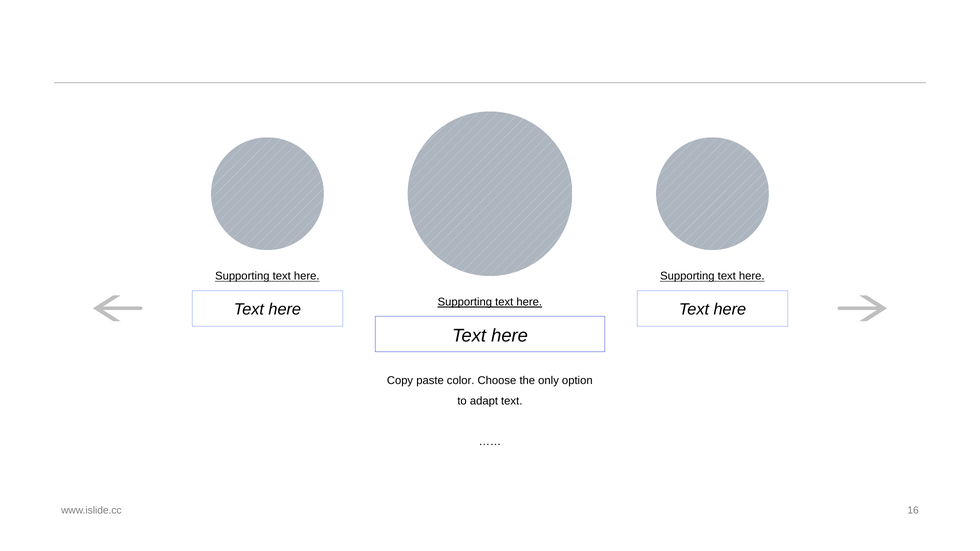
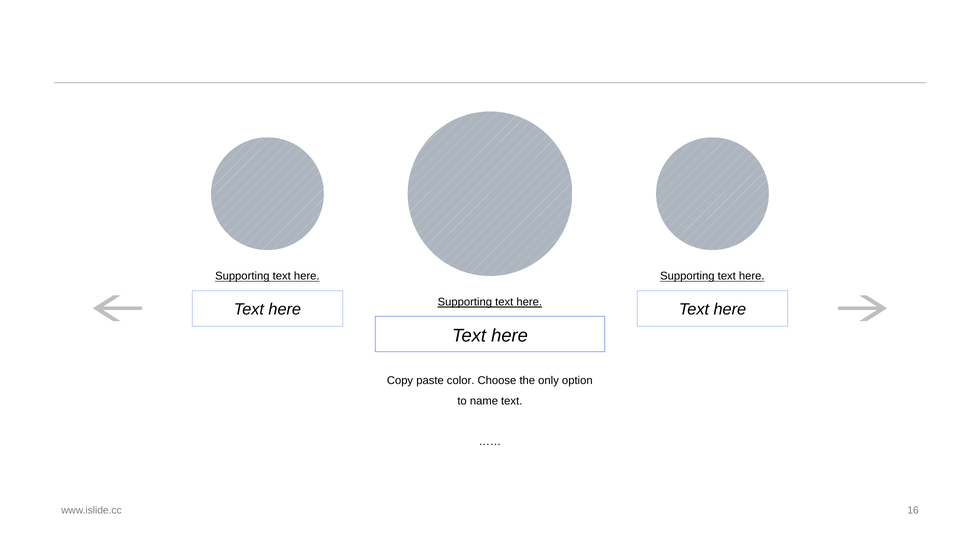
adapt: adapt -> name
